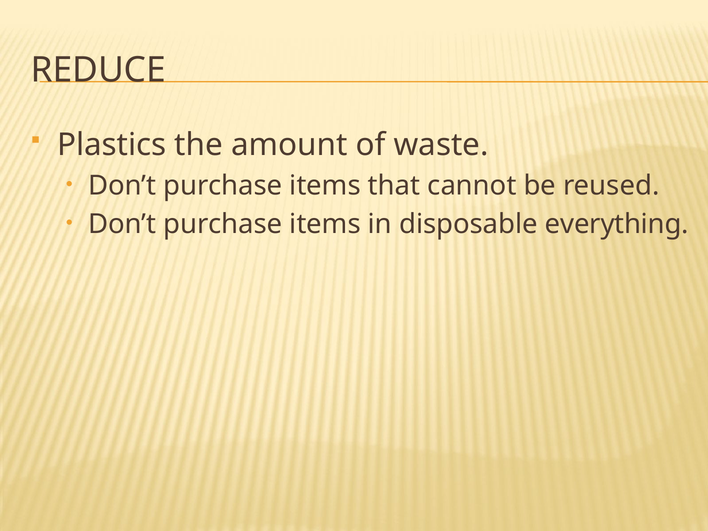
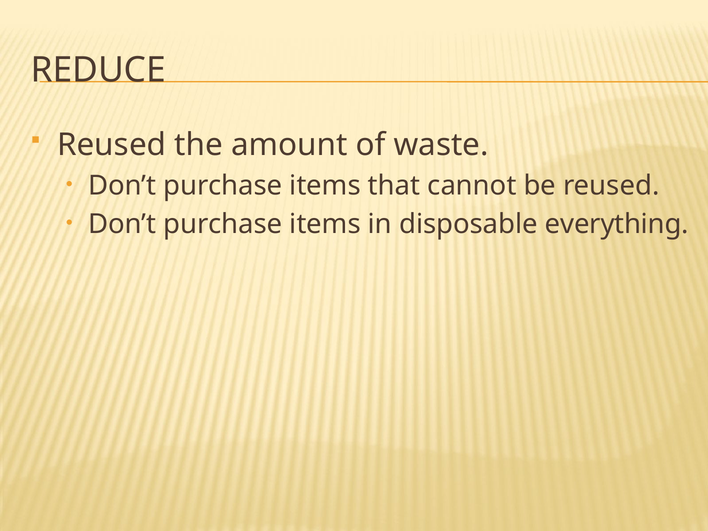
Plastics at (112, 145): Plastics -> Reused
